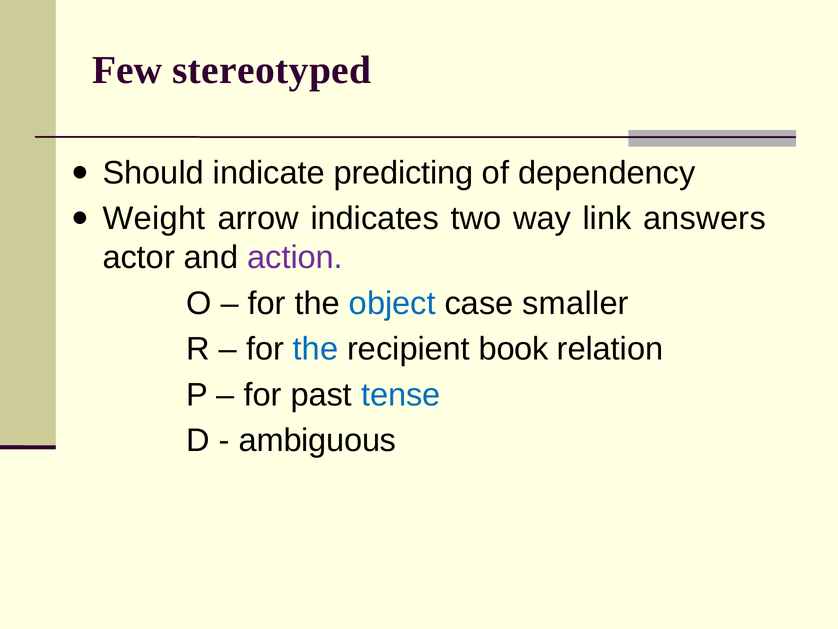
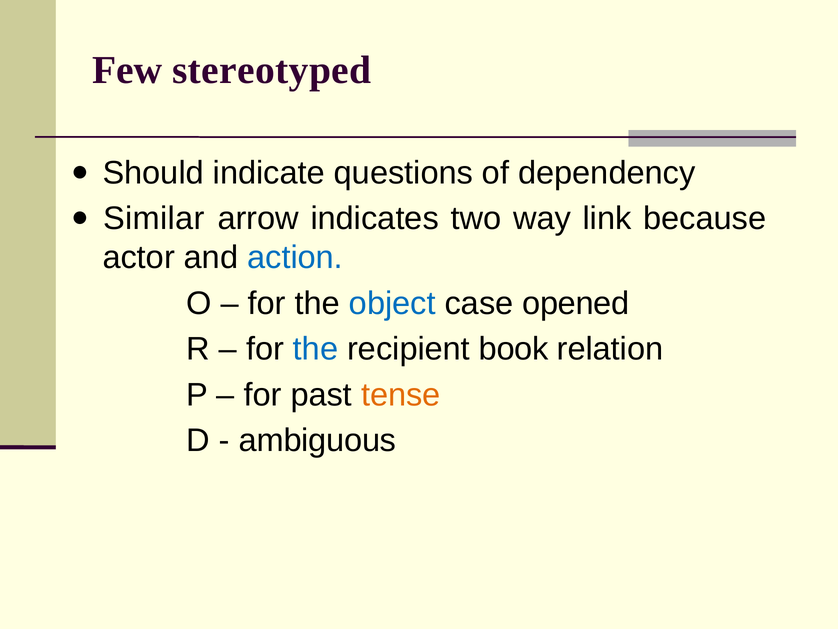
predicting: predicting -> questions
Weight: Weight -> Similar
answers: answers -> because
action colour: purple -> blue
smaller: smaller -> opened
tense colour: blue -> orange
